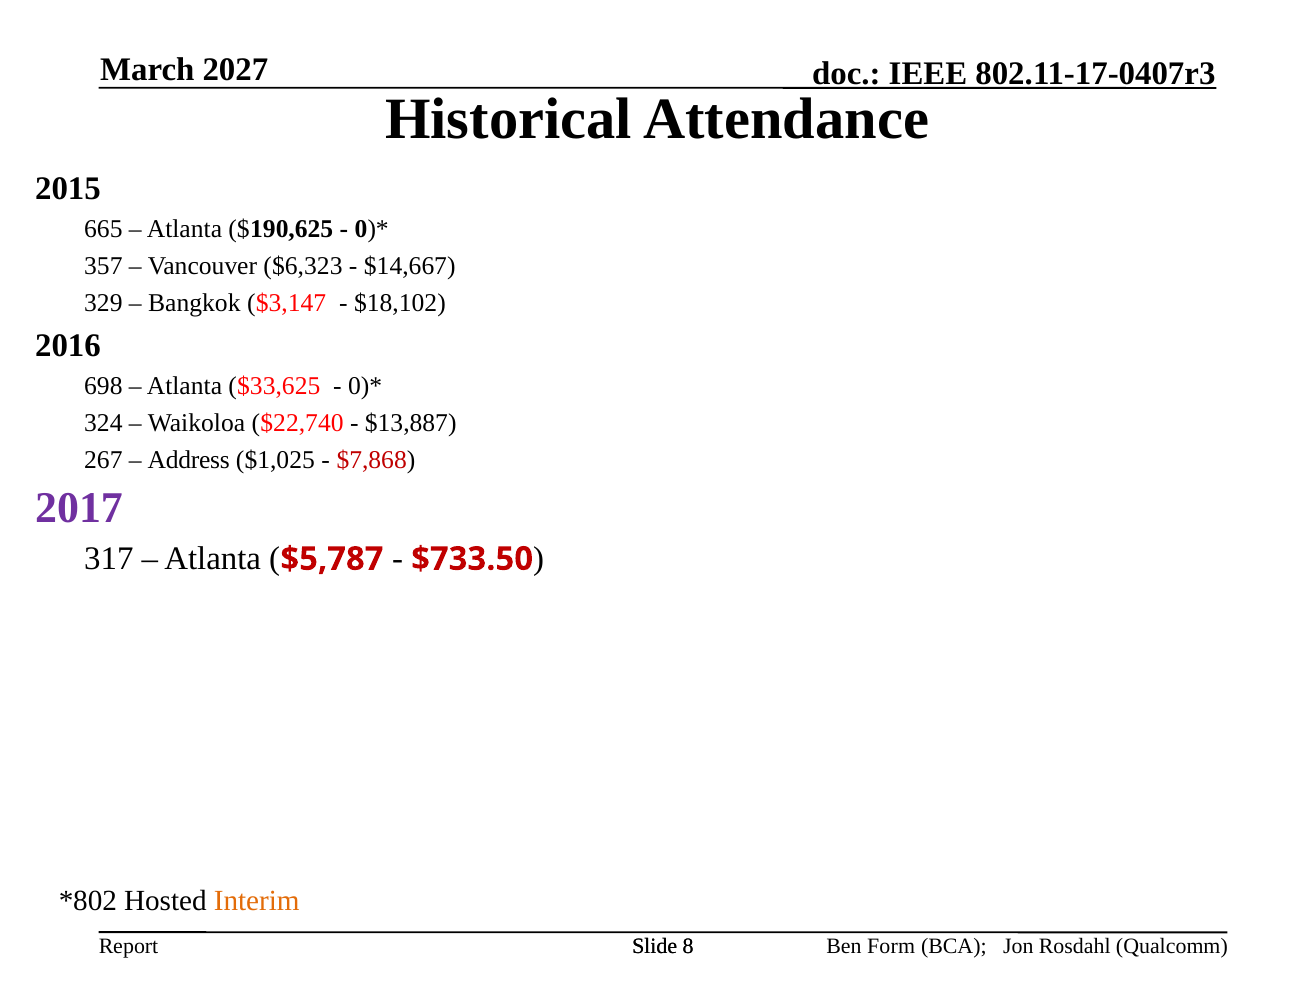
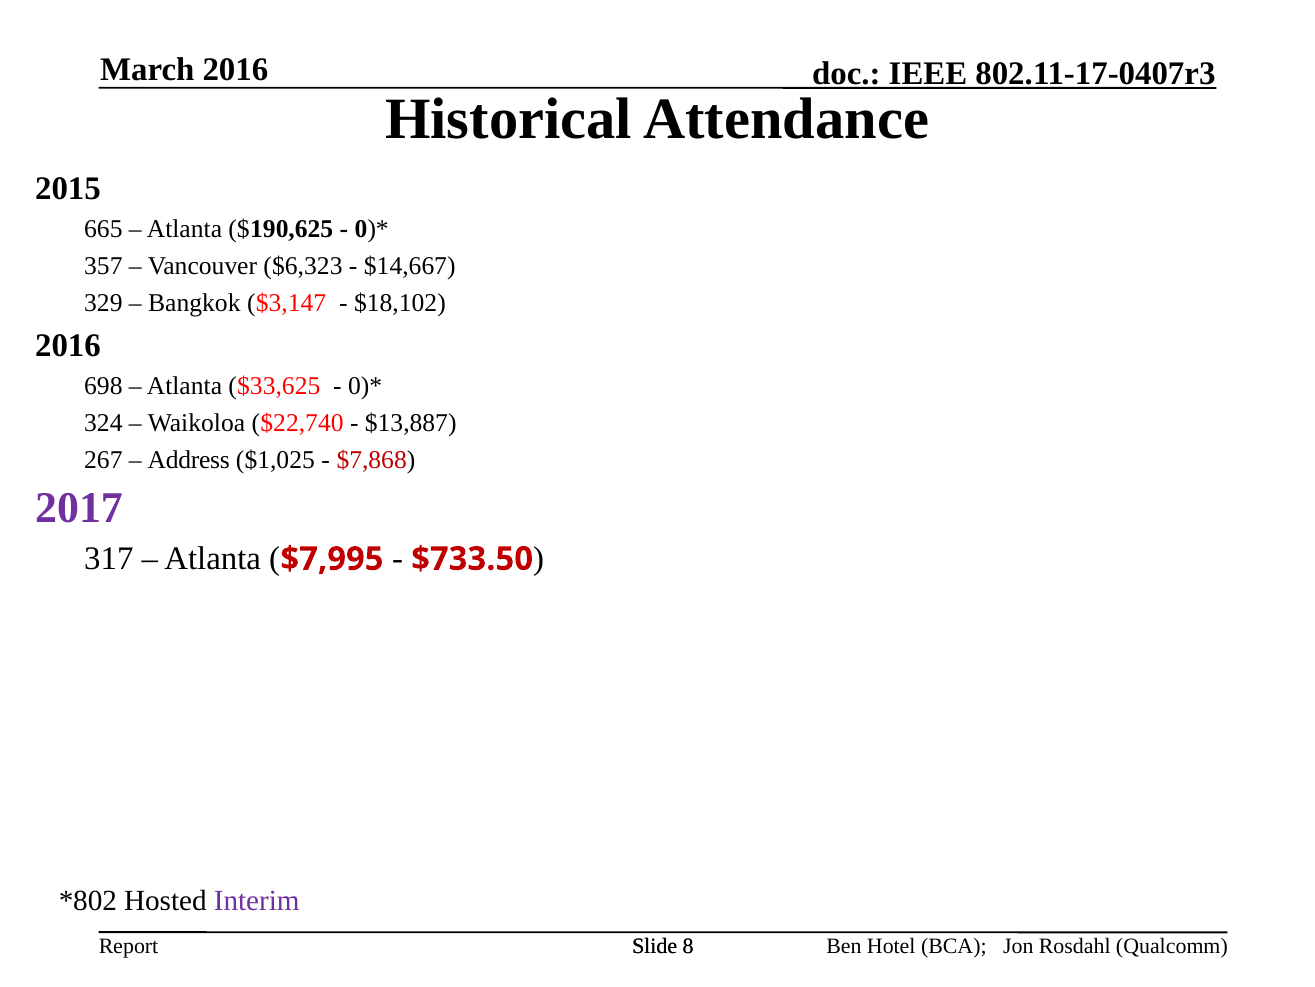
March 2027: 2027 -> 2016
$5,787: $5,787 -> $7,995
Interim colour: orange -> purple
Form: Form -> Hotel
